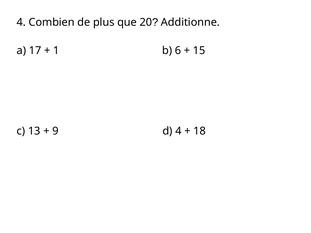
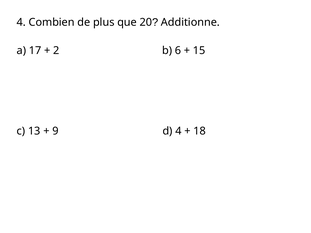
1: 1 -> 2
